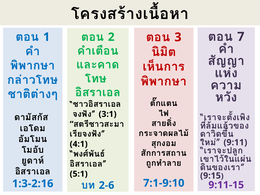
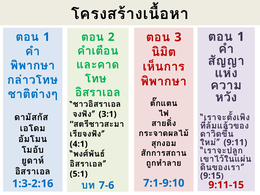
7 at (241, 37): 7 -> 1
2-6: 2-6 -> 7-6
9:11-15 colour: purple -> red
